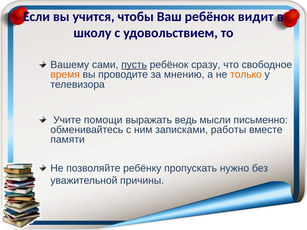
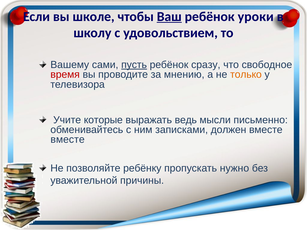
учится: учится -> школе
Ваш underline: none -> present
видит: видит -> уроки
время colour: orange -> red
помощи: помощи -> которые
работы: работы -> должен
памяти at (68, 140): памяти -> вместе
